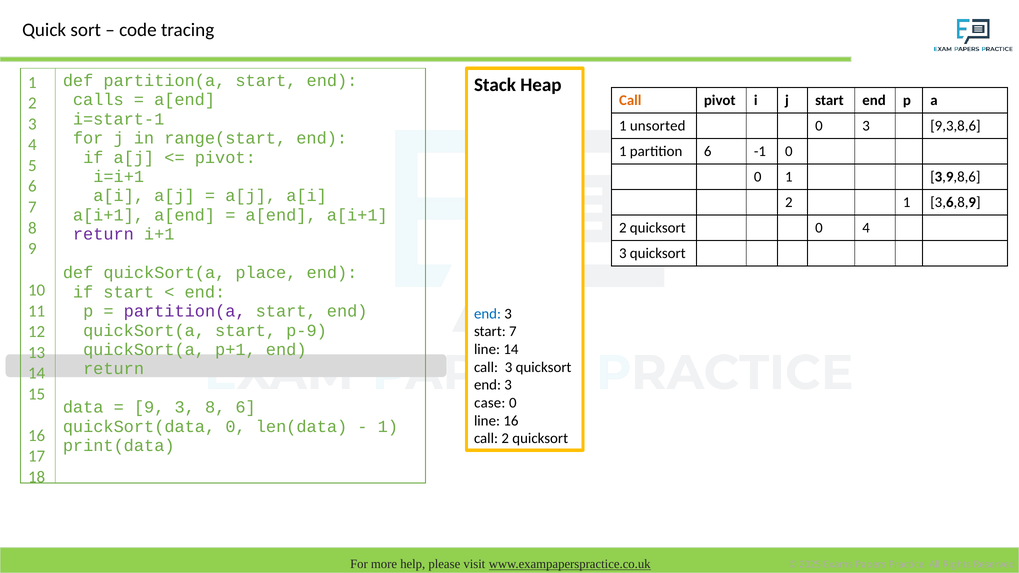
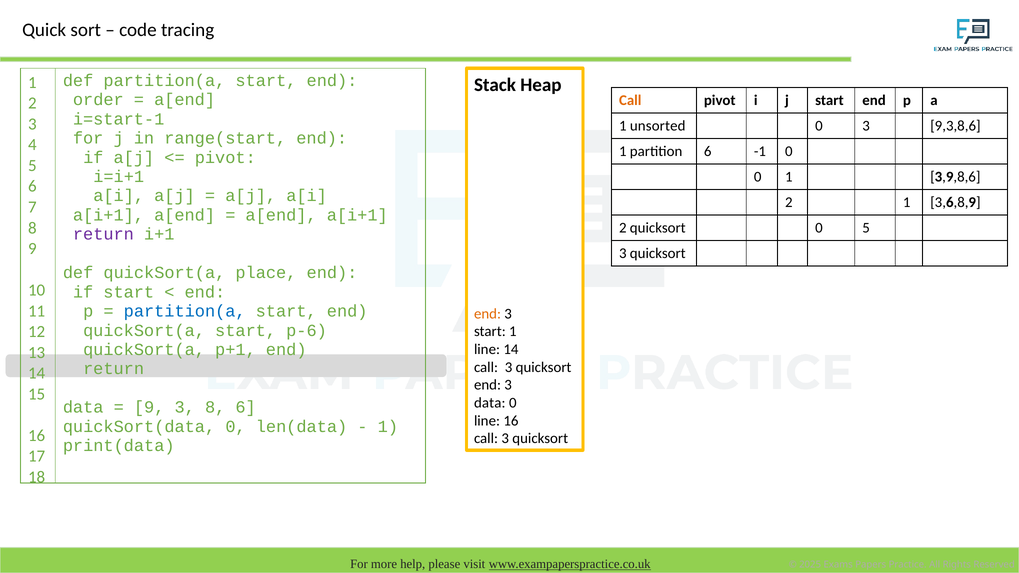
calls: calls -> order
0 4: 4 -> 5
partition(a at (185, 311) colour: purple -> blue
end at (487, 314) colour: blue -> orange
p-9: p-9 -> p-6
start 7: 7 -> 1
case at (490, 403): case -> data
2 at (505, 439): 2 -> 3
